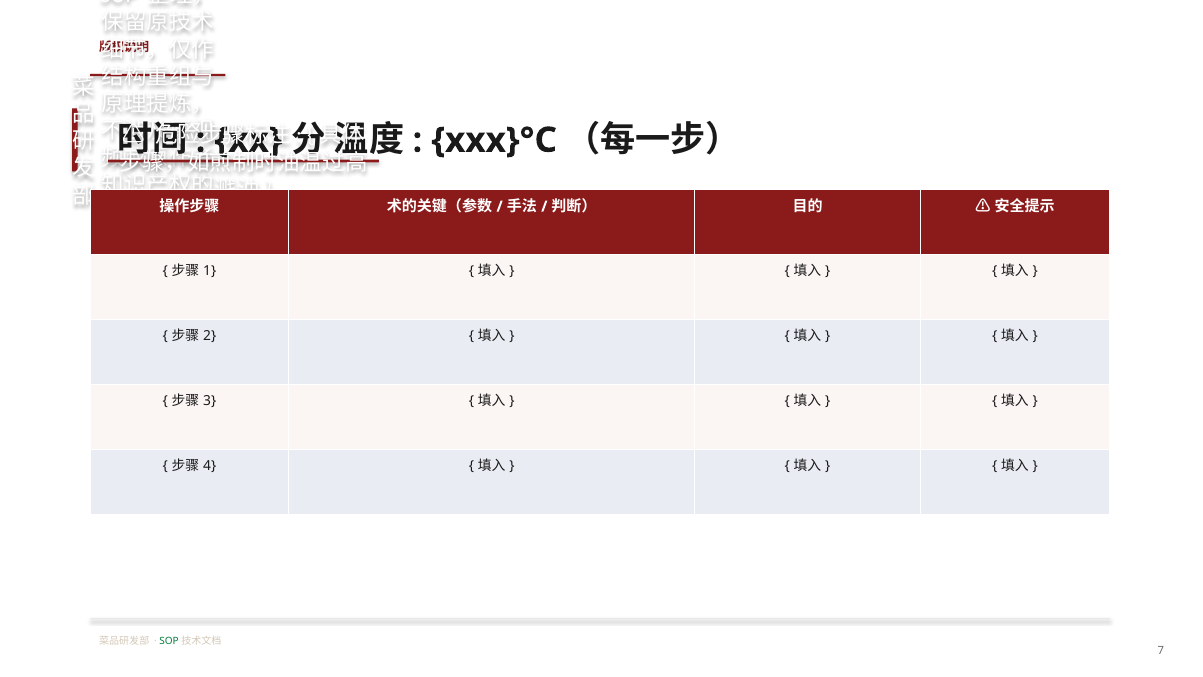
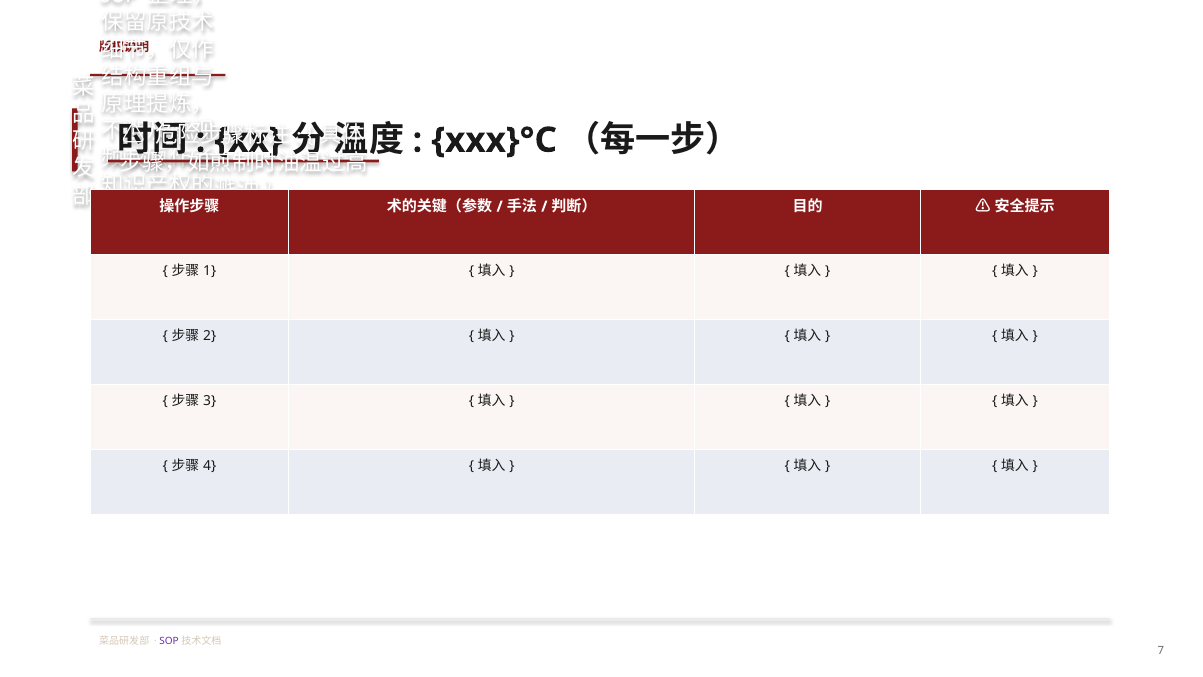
SOP at (169, 641) colour: green -> purple
